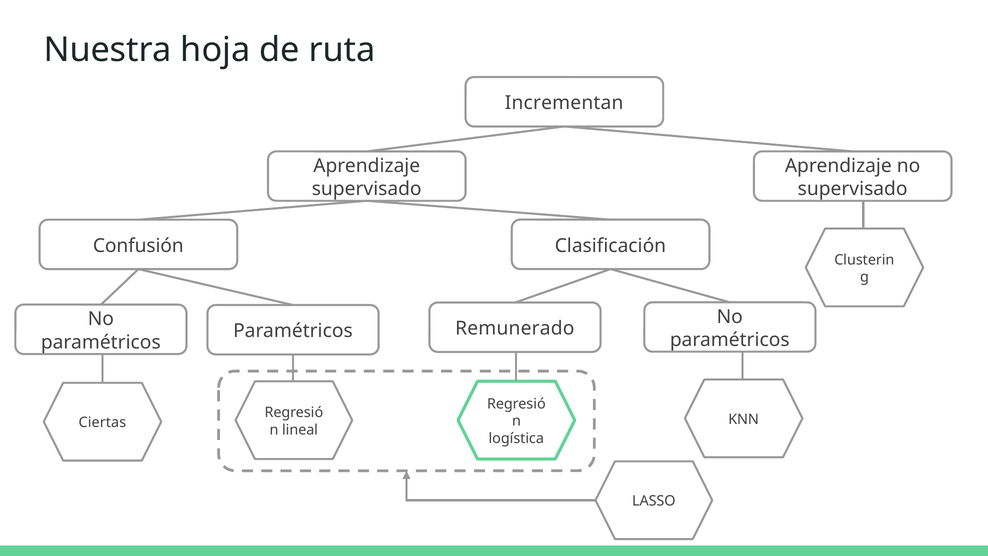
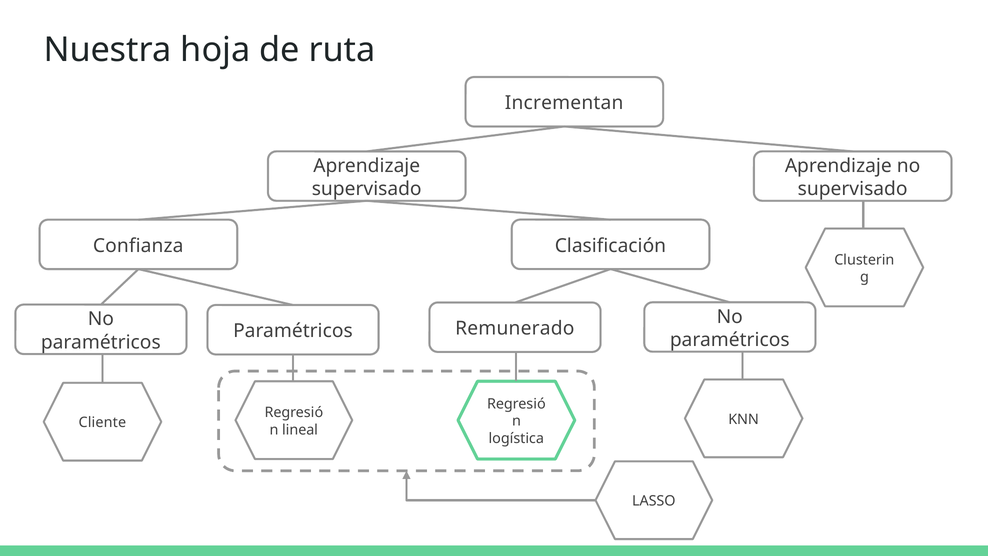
Confusión: Confusión -> Confianza
Ciertas: Ciertas -> Cliente
